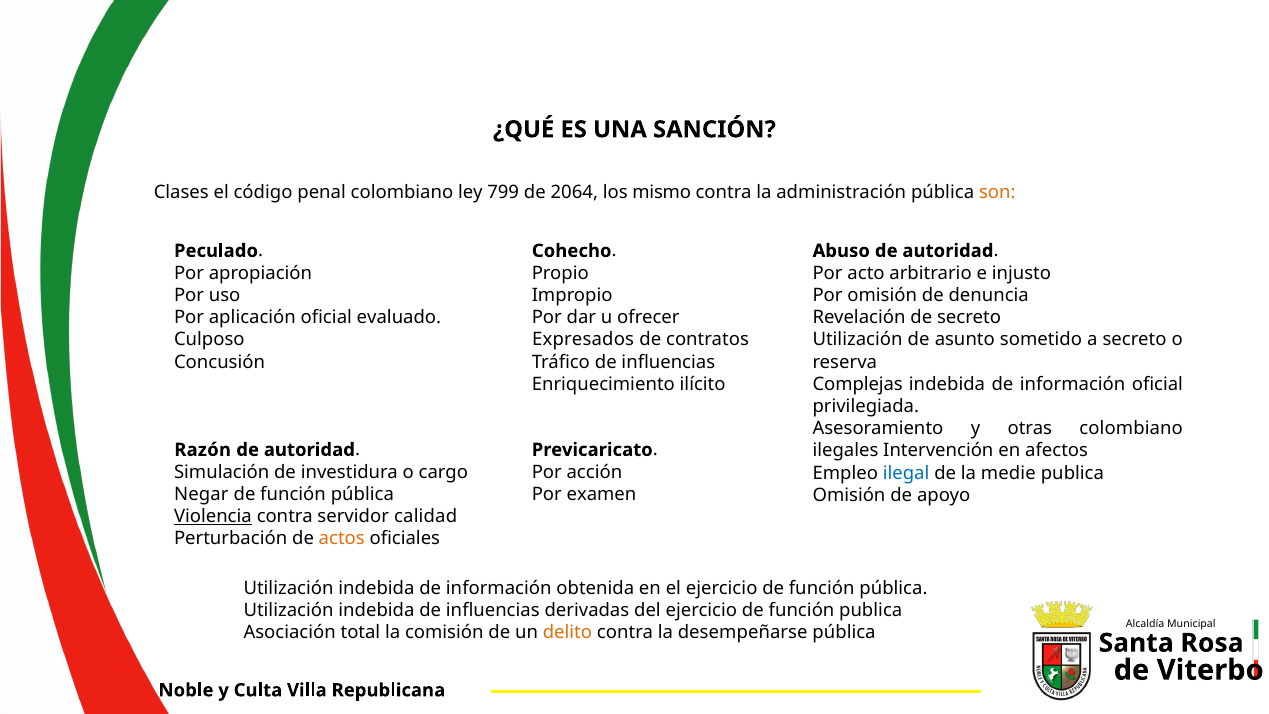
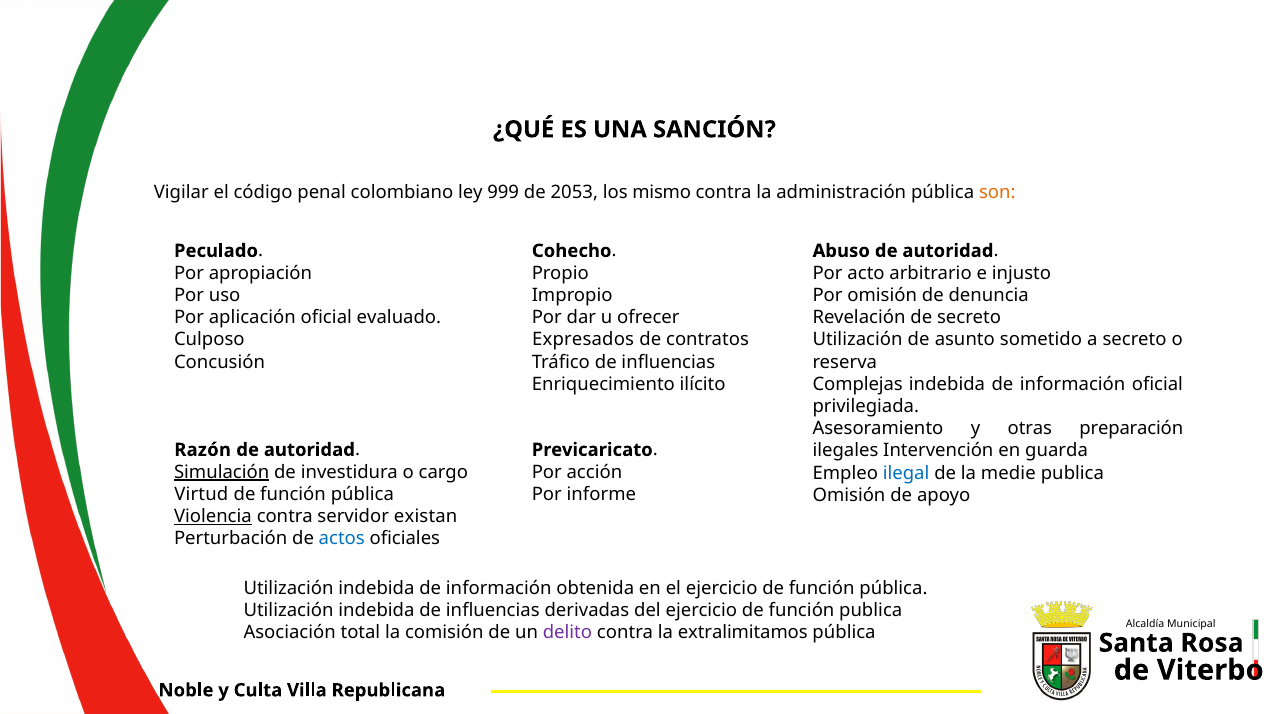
Clases: Clases -> Vigilar
799: 799 -> 999
2064: 2064 -> 2053
otras colombiano: colombiano -> preparación
afectos: afectos -> guarda
Simulación underline: none -> present
Negar: Negar -> Virtud
examen: examen -> informe
calidad: calidad -> existan
actos colour: orange -> blue
delito colour: orange -> purple
desempeñarse: desempeñarse -> extralimitamos
